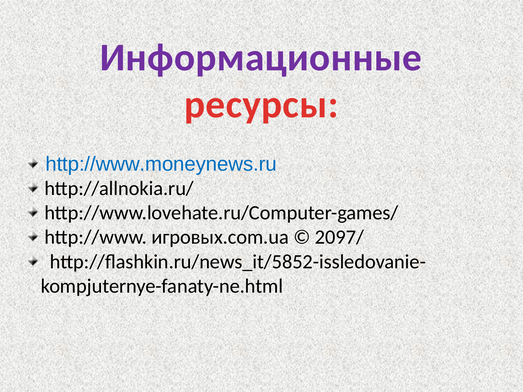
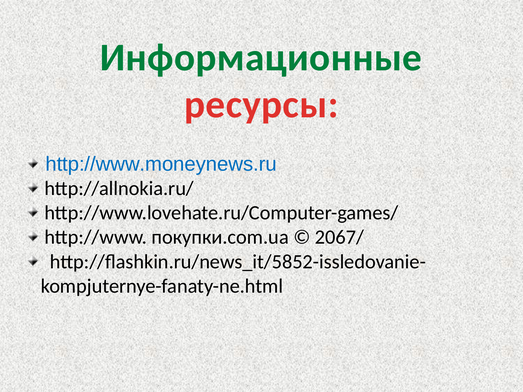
Информационные colour: purple -> green
игровых.com.ua: игровых.com.ua -> покупки.com.ua
2097/: 2097/ -> 2067/
